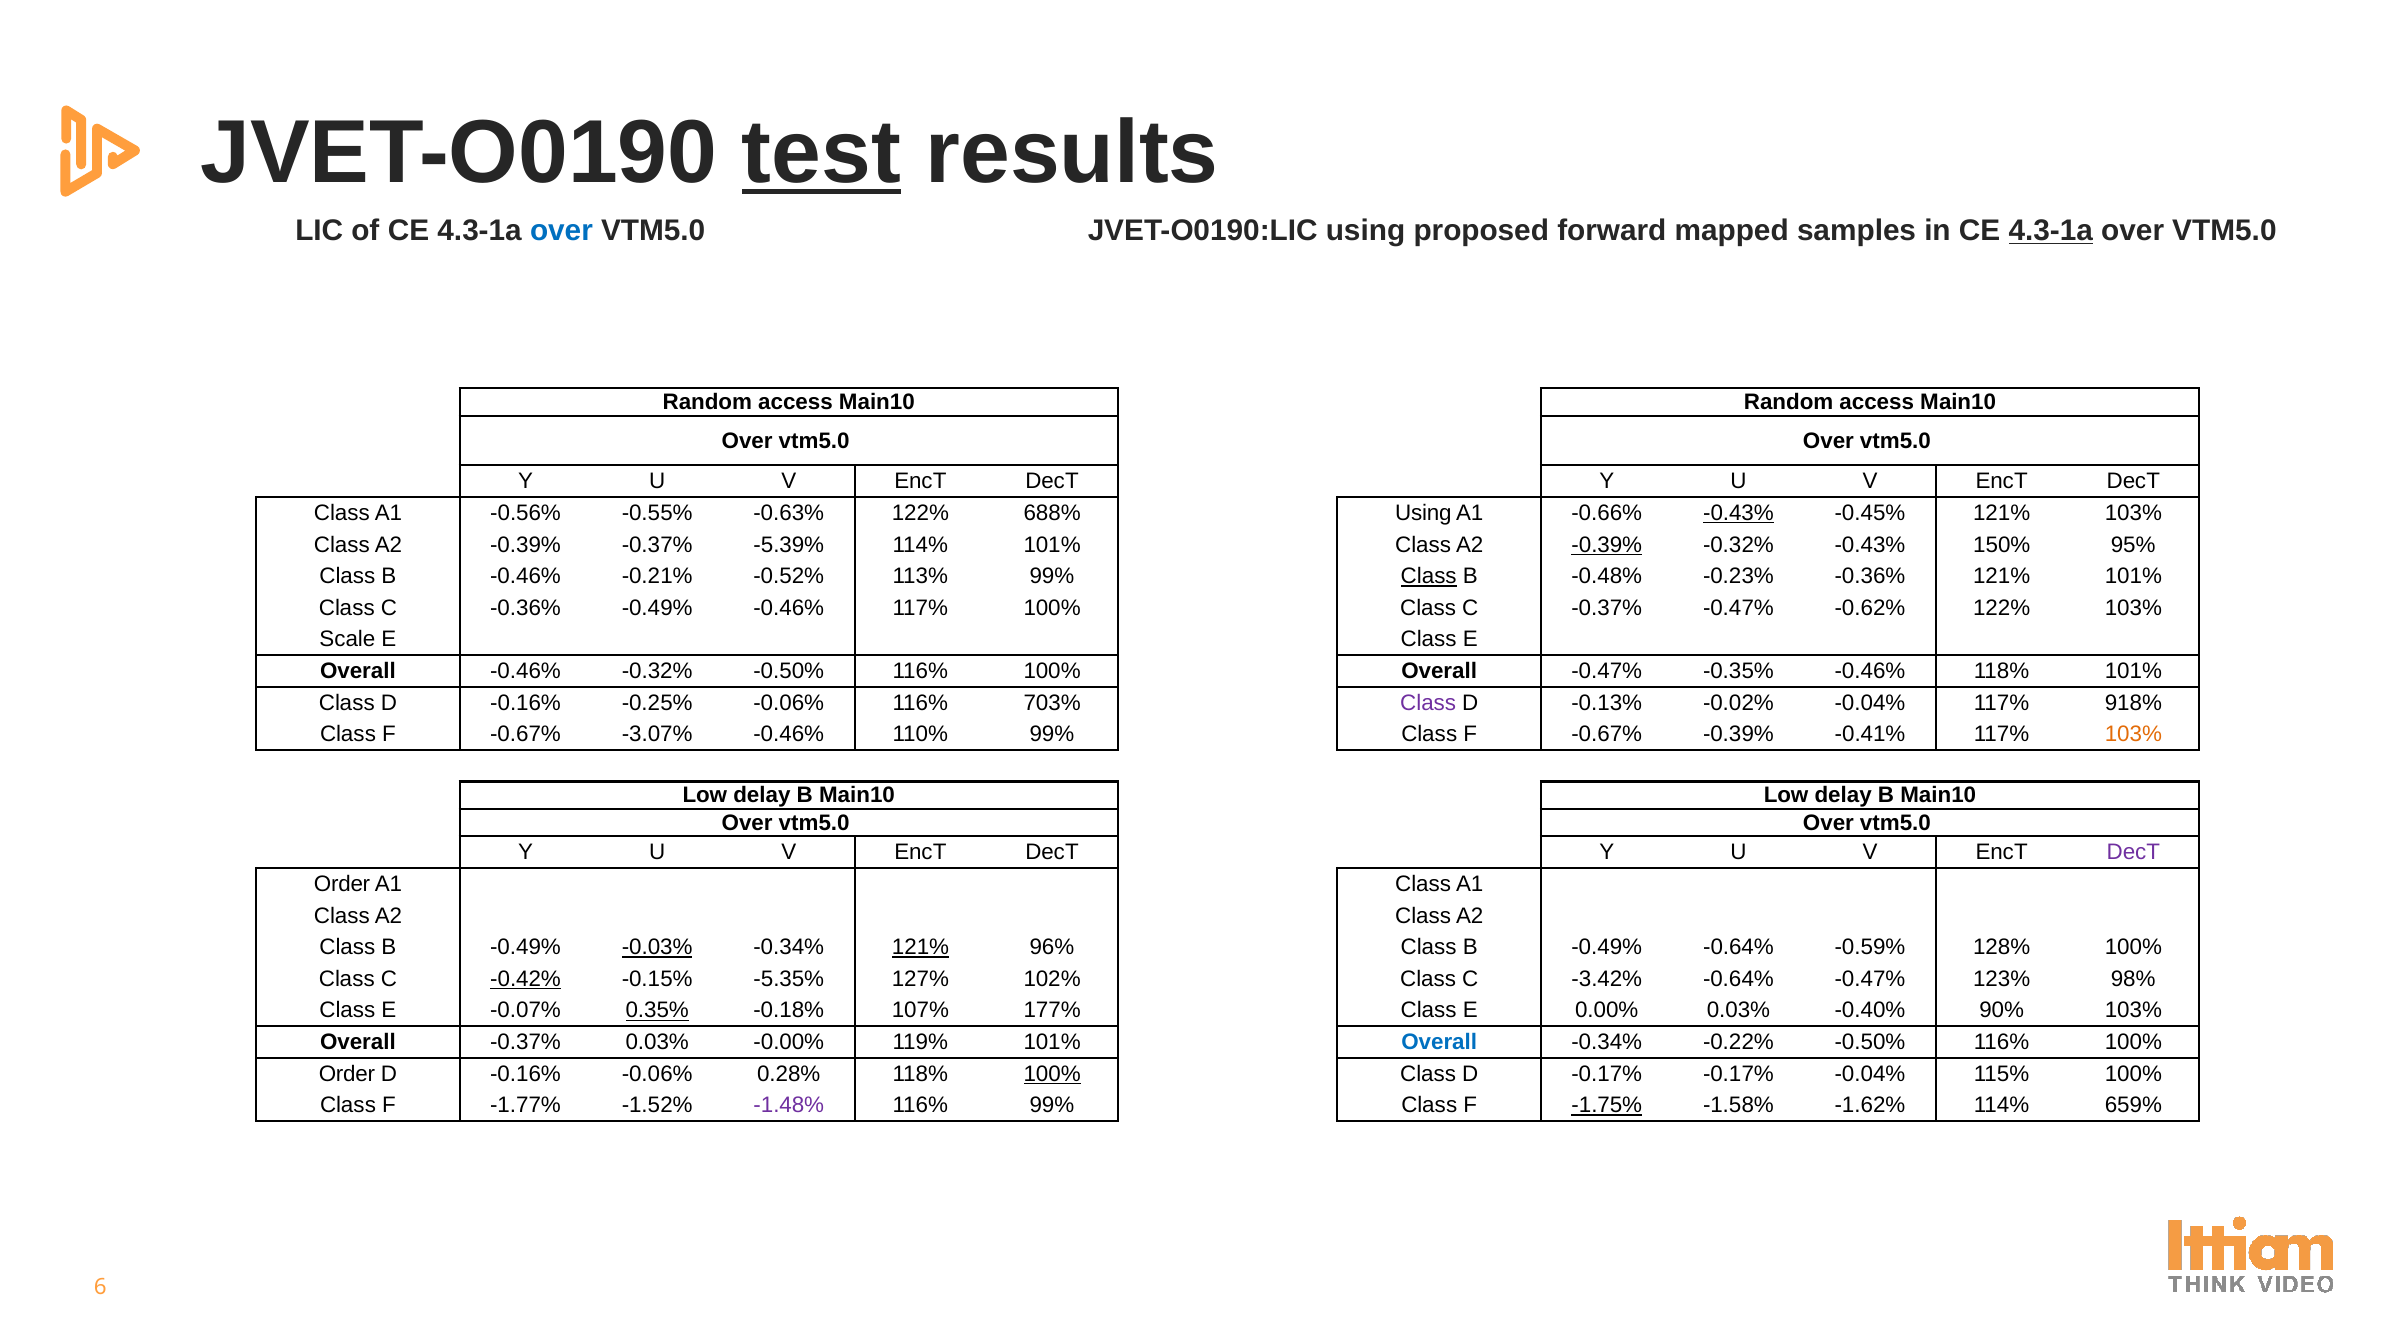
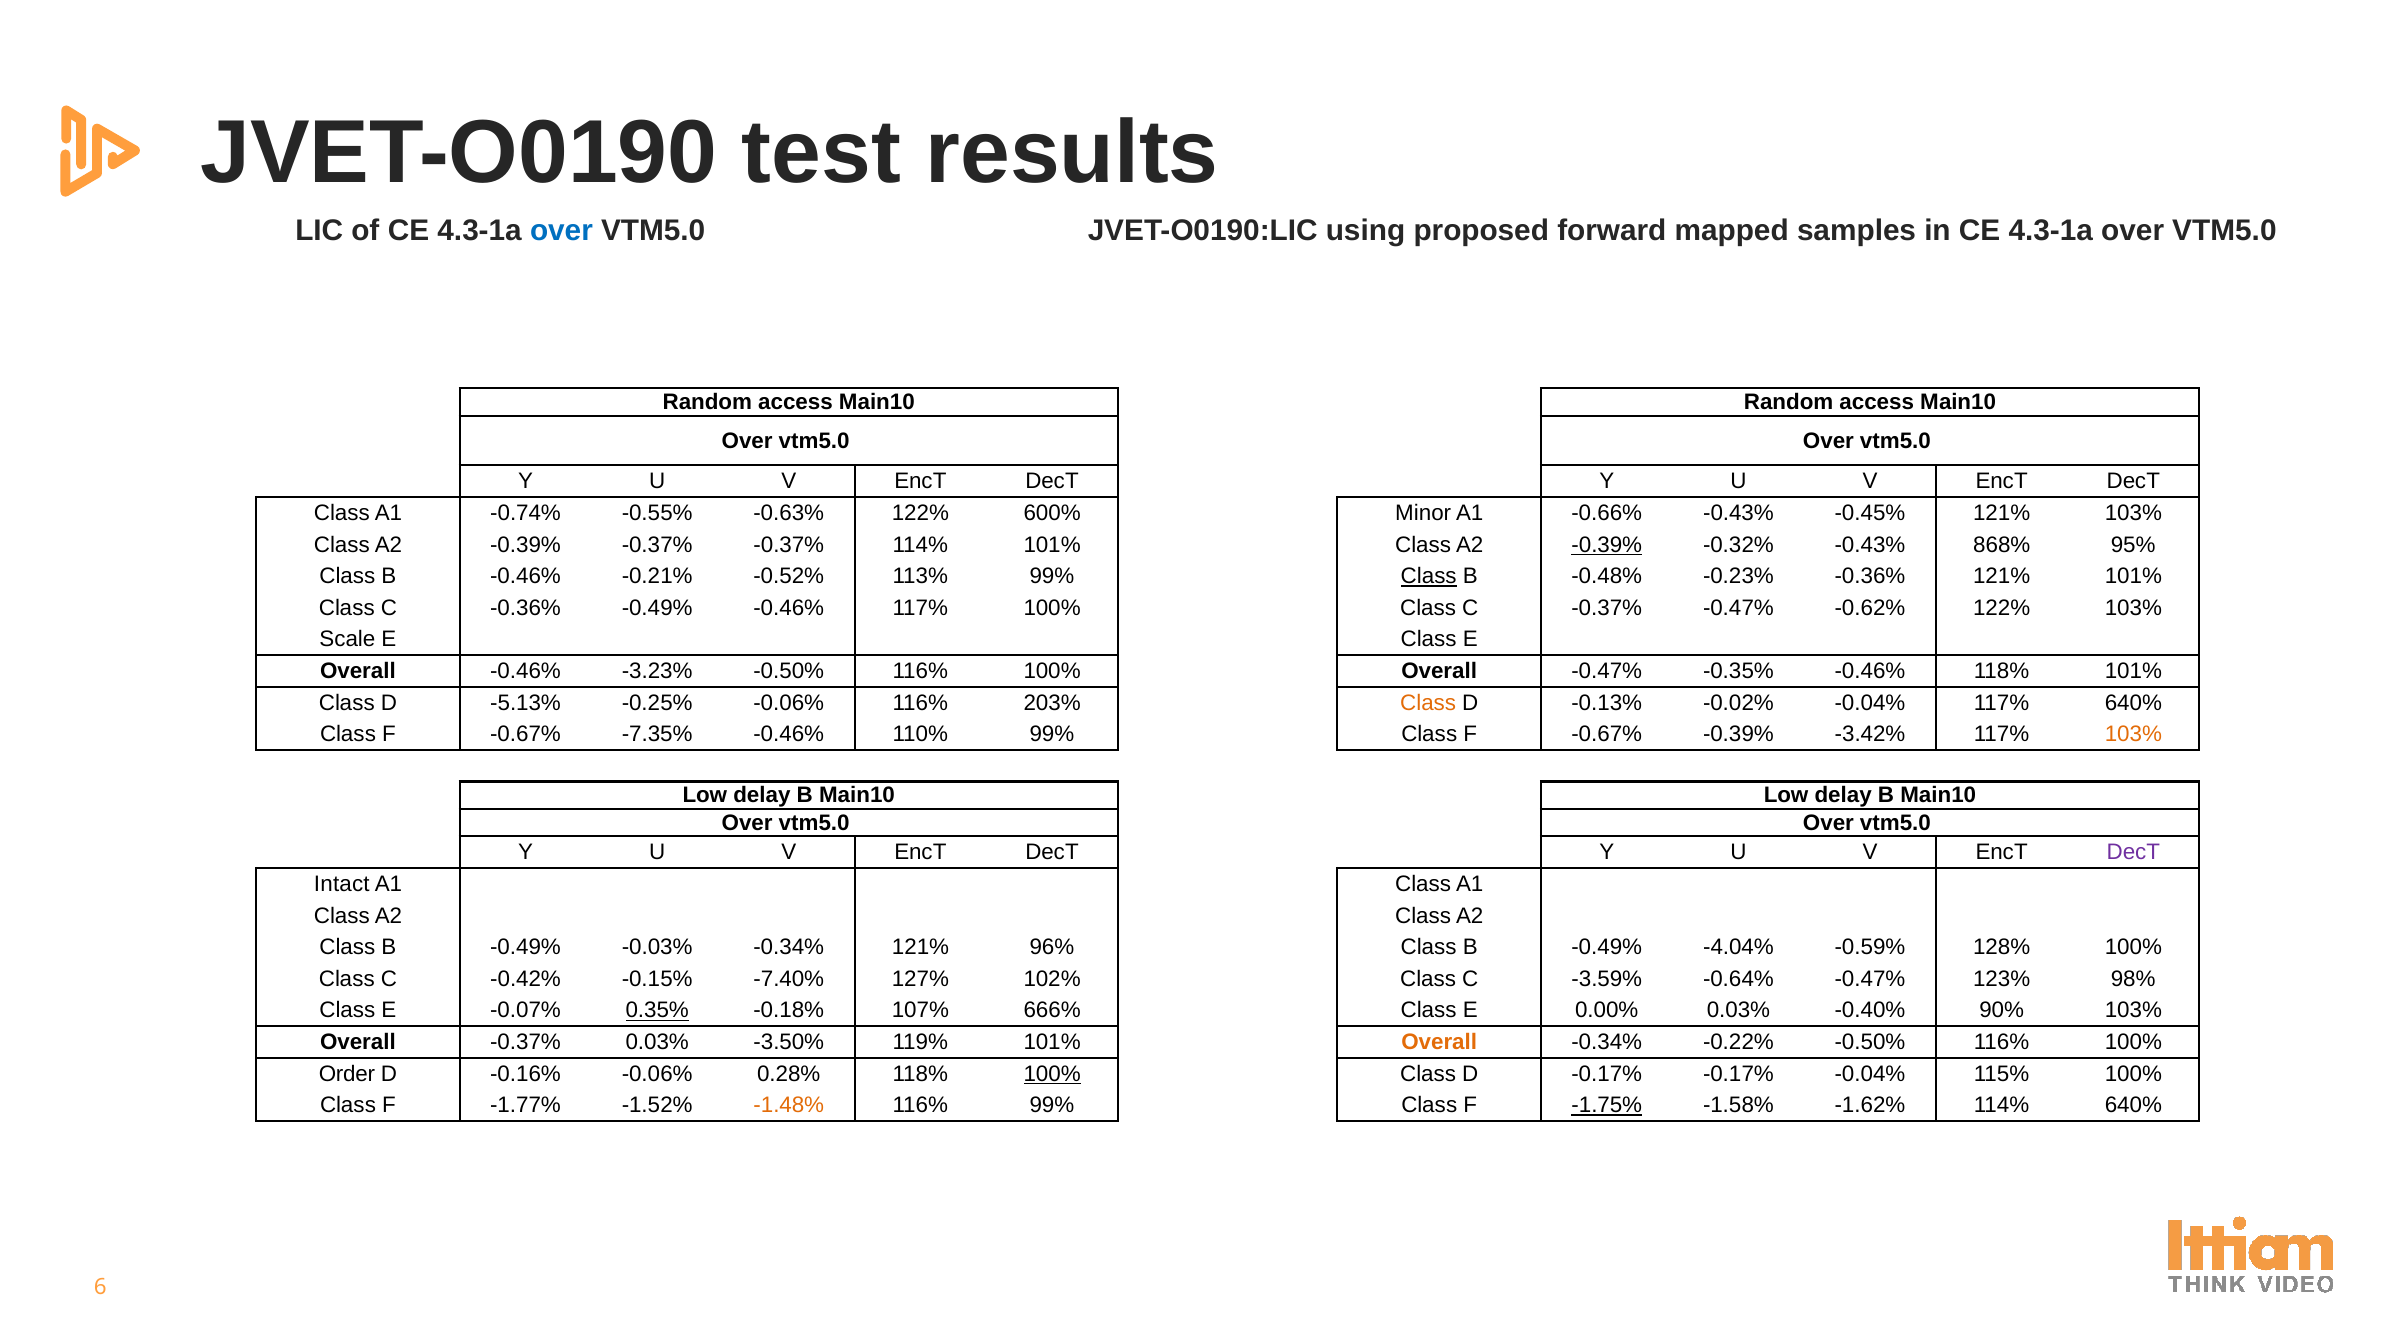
test underline: present -> none
4.3-1a at (2051, 231) underline: present -> none
-0.56%: -0.56% -> -0.74%
688%: 688% -> 600%
Using at (1423, 513): Using -> Minor
-0.43% at (1738, 513) underline: present -> none
-0.37% -5.39%: -5.39% -> -0.37%
150%: 150% -> 868%
-0.46% -0.32%: -0.32% -> -3.23%
Class D -0.16%: -0.16% -> -5.13%
703%: 703% -> 203%
Class at (1428, 703) colour: purple -> orange
117% 918%: 918% -> 640%
-3.07%: -3.07% -> -7.35%
-0.41%: -0.41% -> -3.42%
Order at (342, 885): Order -> Intact
-0.03% underline: present -> none
121% at (920, 948) underline: present -> none
-0.49% -0.64%: -0.64% -> -4.04%
-0.42% underline: present -> none
-5.35%: -5.35% -> -7.40%
-3.42%: -3.42% -> -3.59%
177%: 177% -> 666%
-0.00%: -0.00% -> -3.50%
Overall at (1439, 1043) colour: blue -> orange
-1.48% colour: purple -> orange
114% 659%: 659% -> 640%
